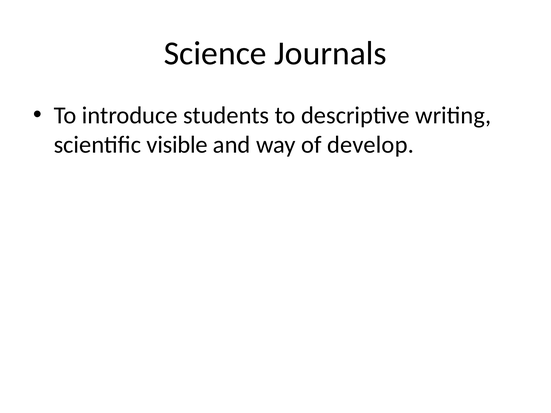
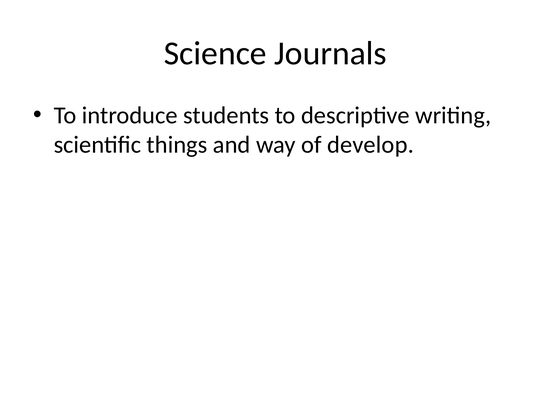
visible: visible -> things
